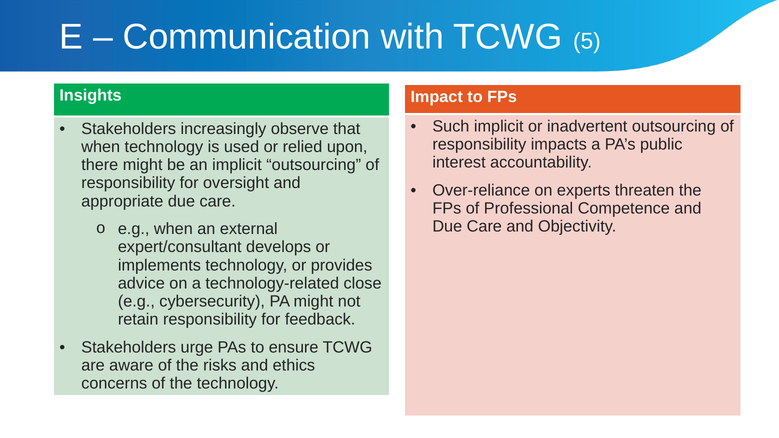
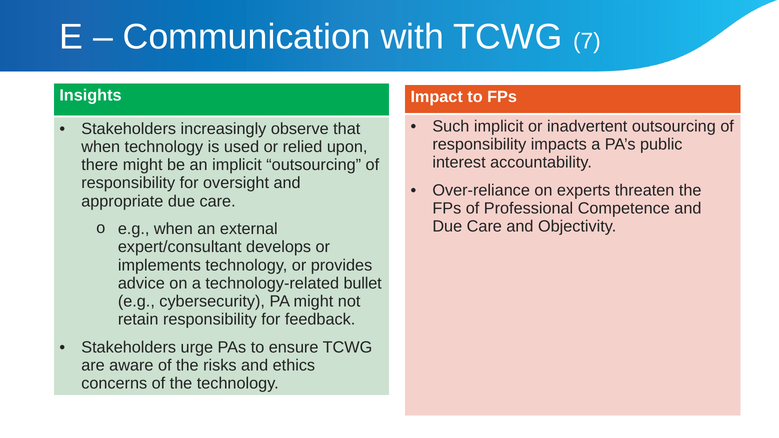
5: 5 -> 7
close: close -> bullet
